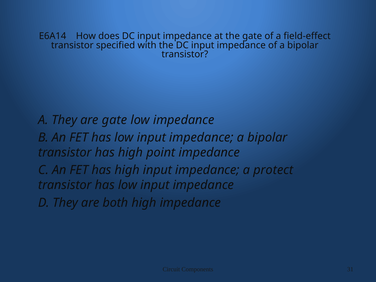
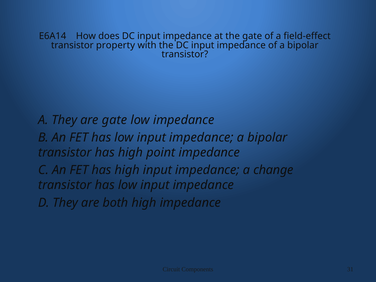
specified: specified -> property
protect: protect -> change
